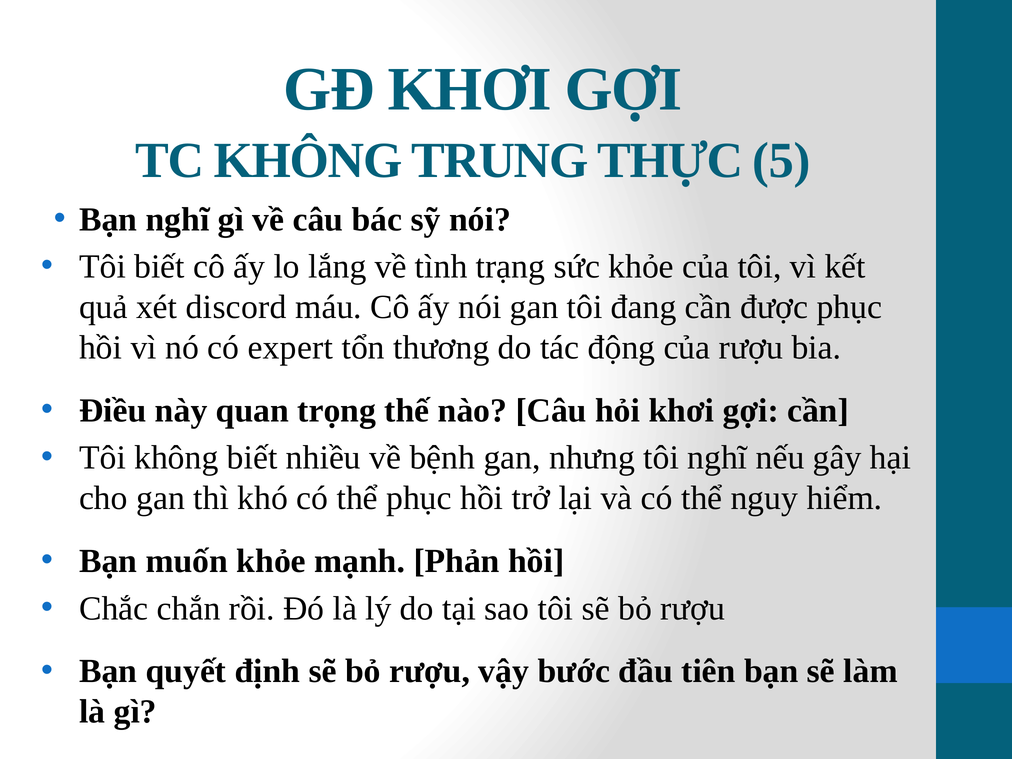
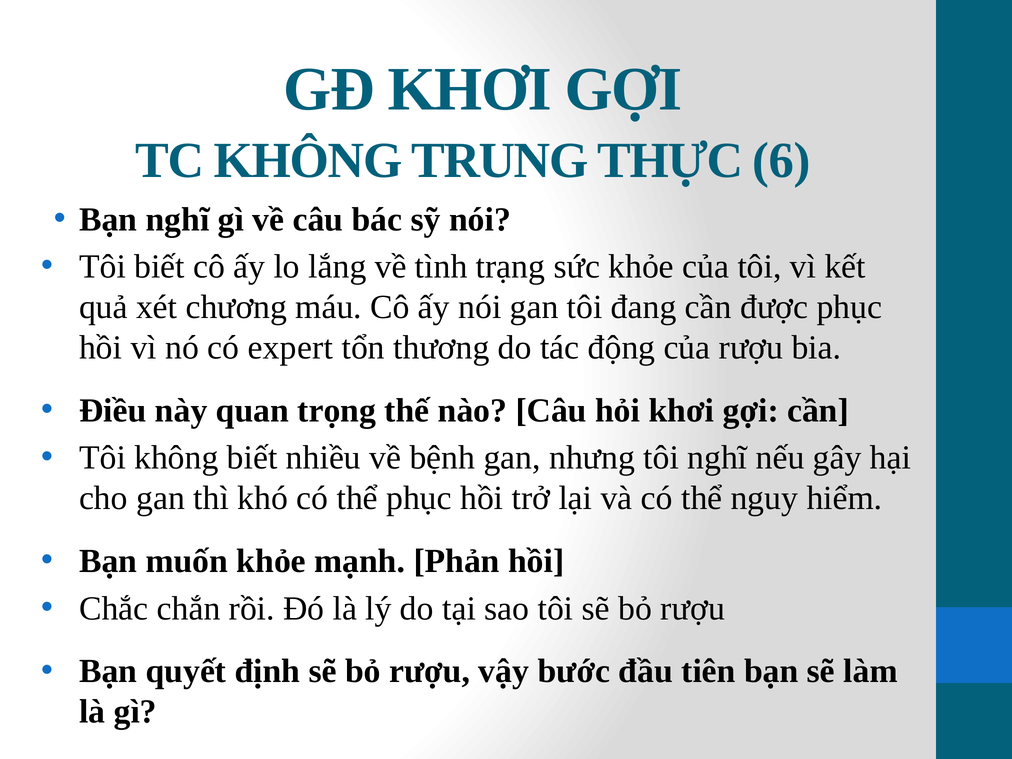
5: 5 -> 6
discord: discord -> chương
